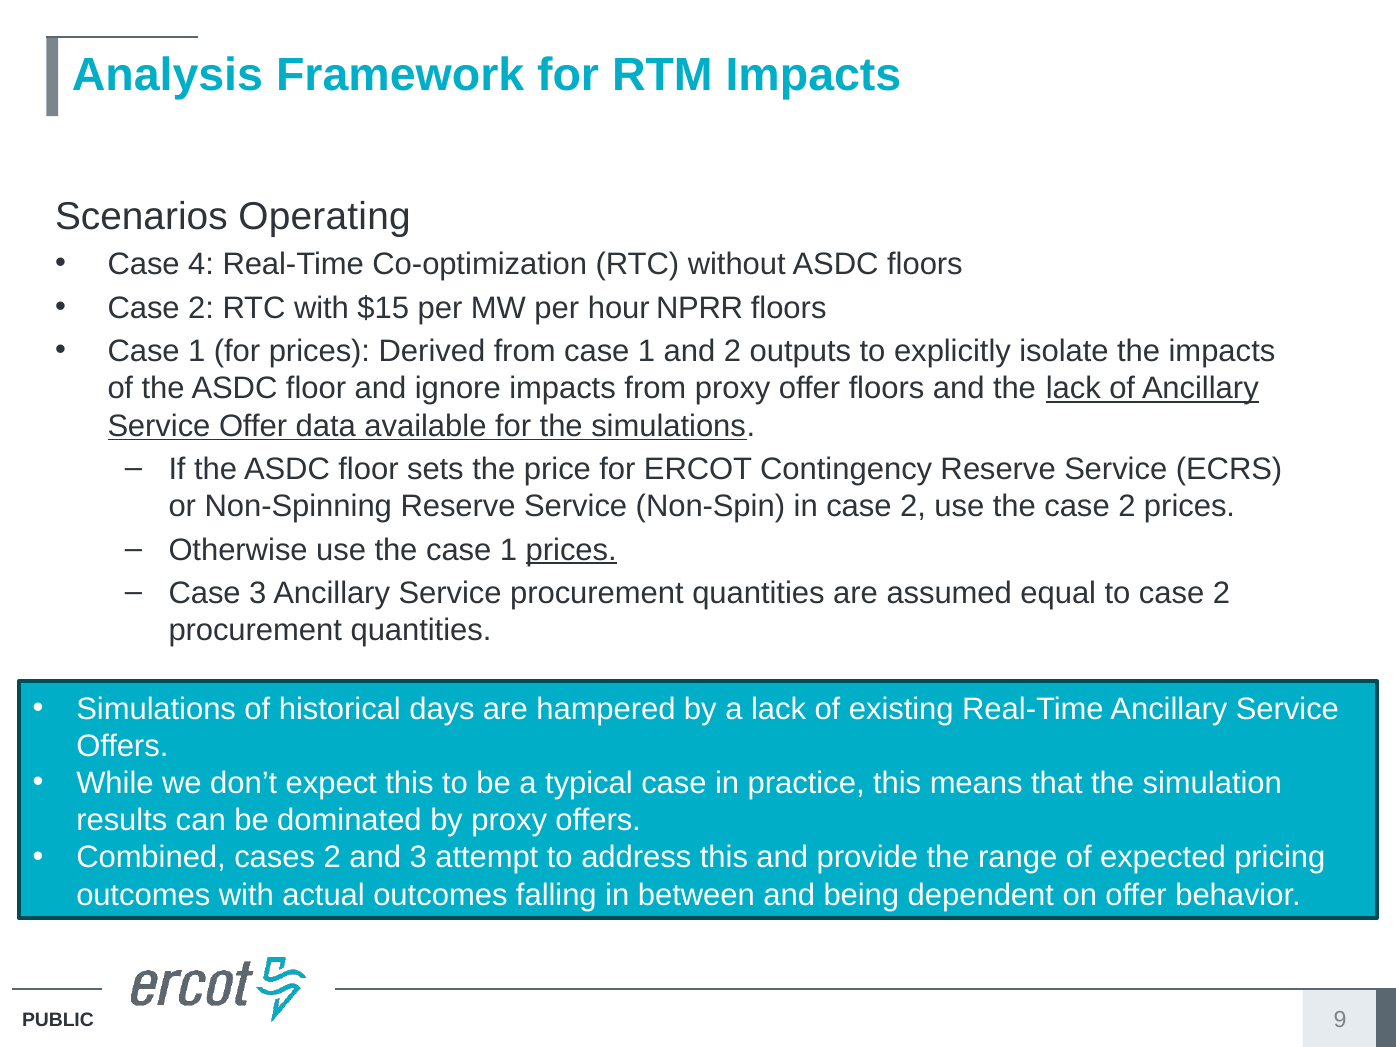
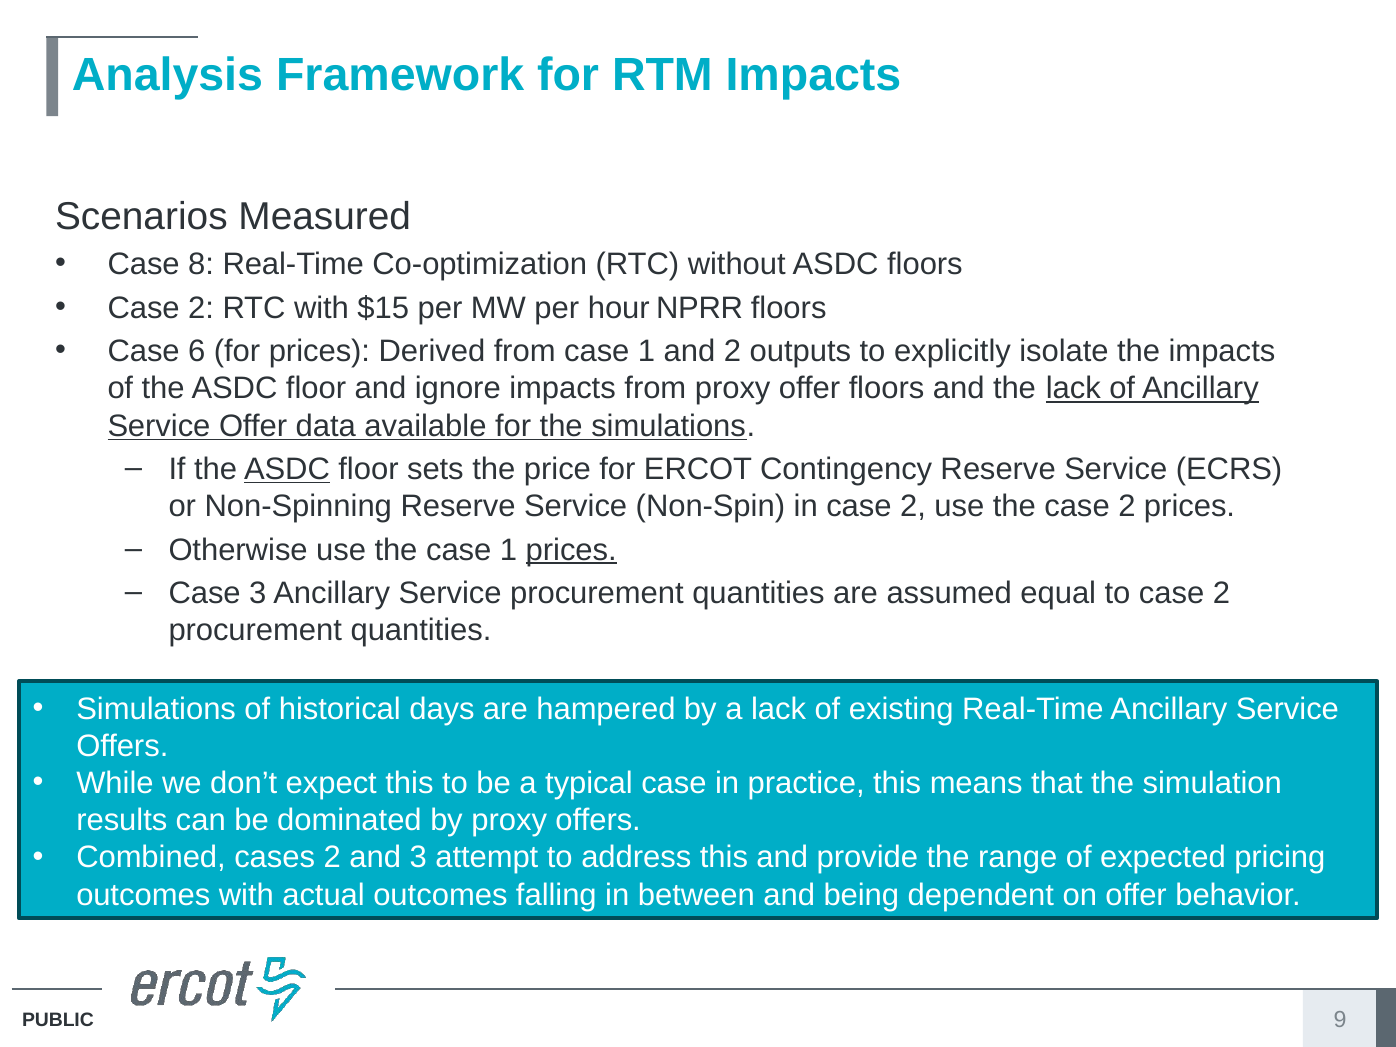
Operating: Operating -> Measured
4: 4 -> 8
1 at (197, 351): 1 -> 6
ASDC at (287, 469) underline: none -> present
